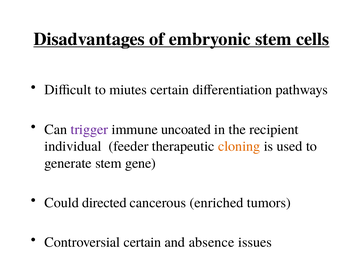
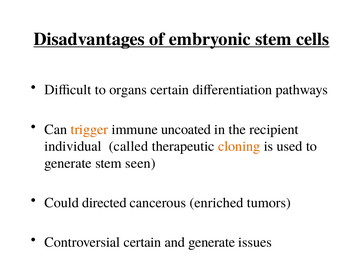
miutes: miutes -> organs
trigger colour: purple -> orange
feeder: feeder -> called
gene: gene -> seen
and absence: absence -> generate
